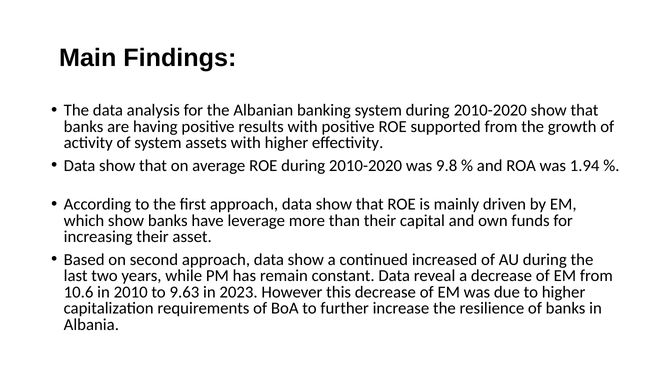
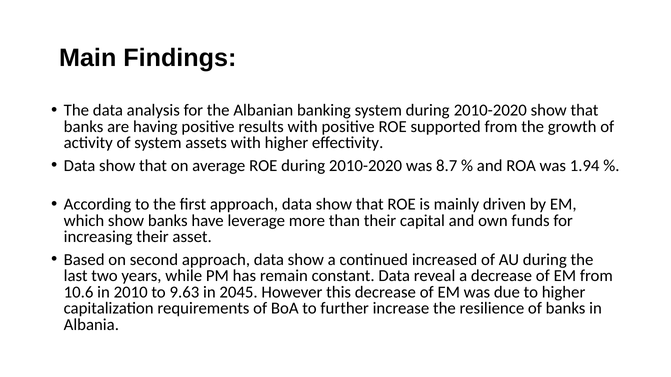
9.8: 9.8 -> 8.7
2023: 2023 -> 2045
